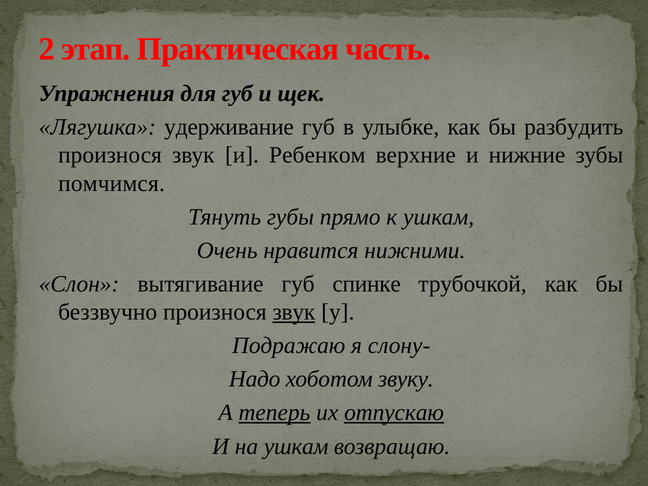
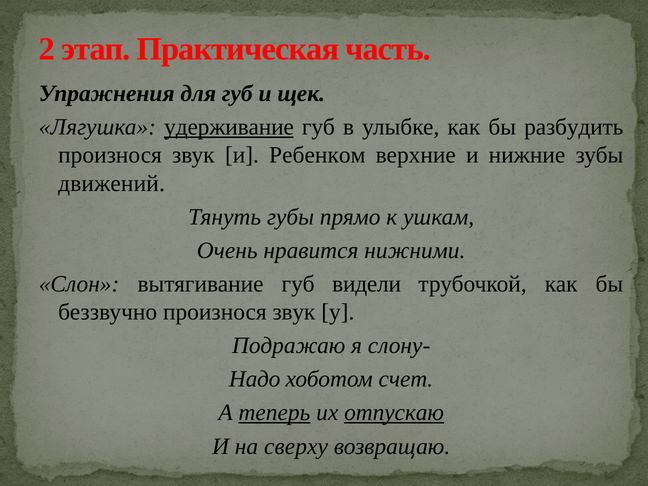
удерживание underline: none -> present
помчимся: помчимся -> движений
спинке: спинке -> видели
звук at (294, 312) underline: present -> none
звуку: звуку -> счет
на ушкам: ушкам -> сверху
